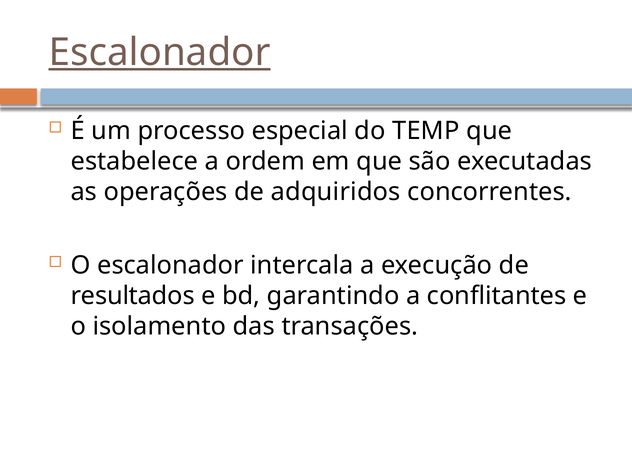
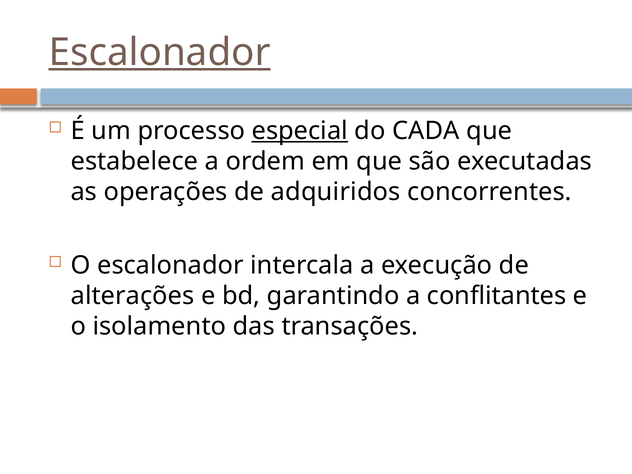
especial underline: none -> present
TEMP: TEMP -> CADA
resultados: resultados -> alterações
